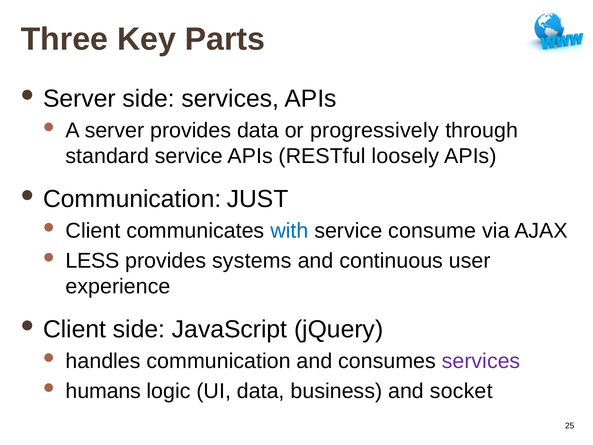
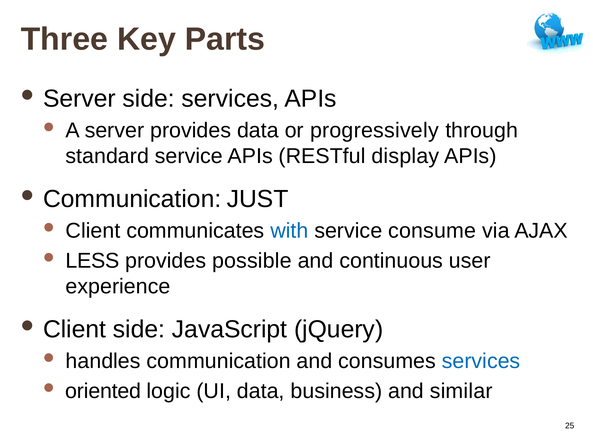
loosely: loosely -> display
systems: systems -> possible
services at (481, 361) colour: purple -> blue
humans: humans -> oriented
socket: socket -> similar
